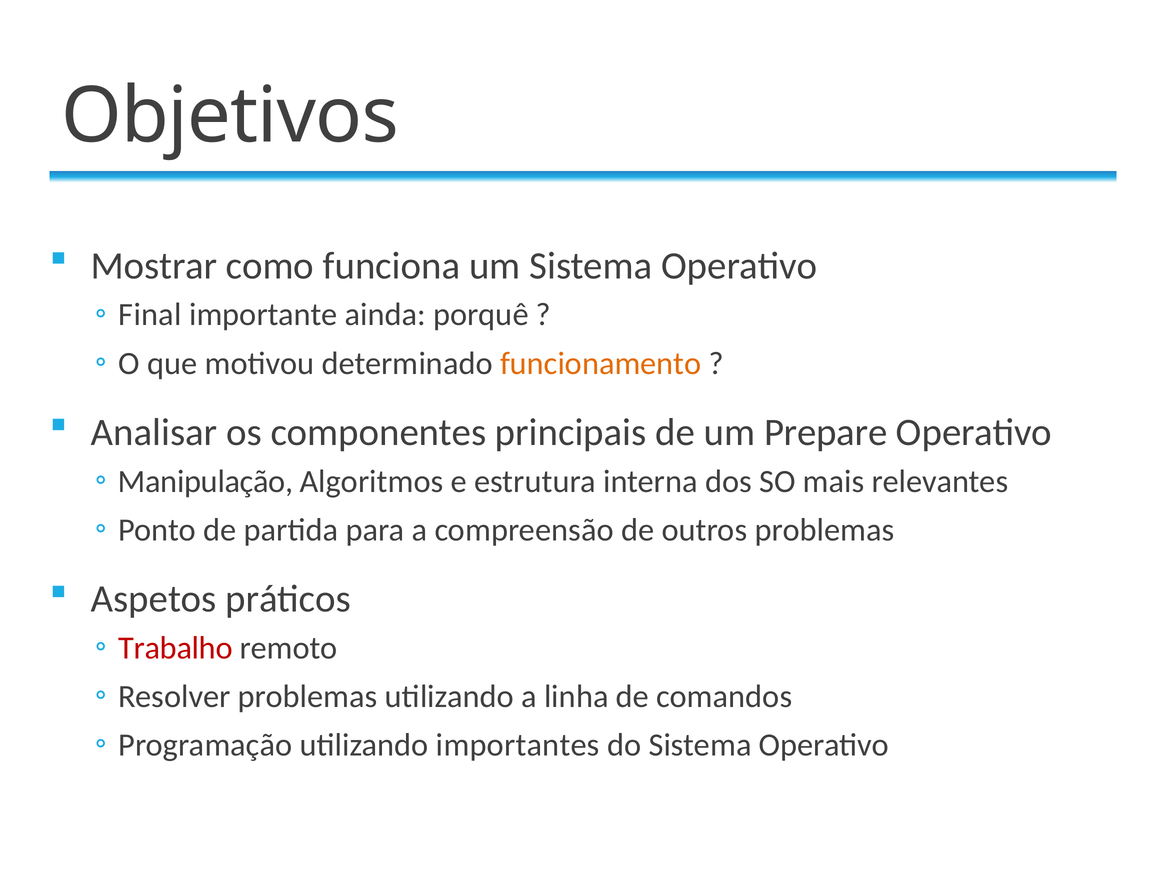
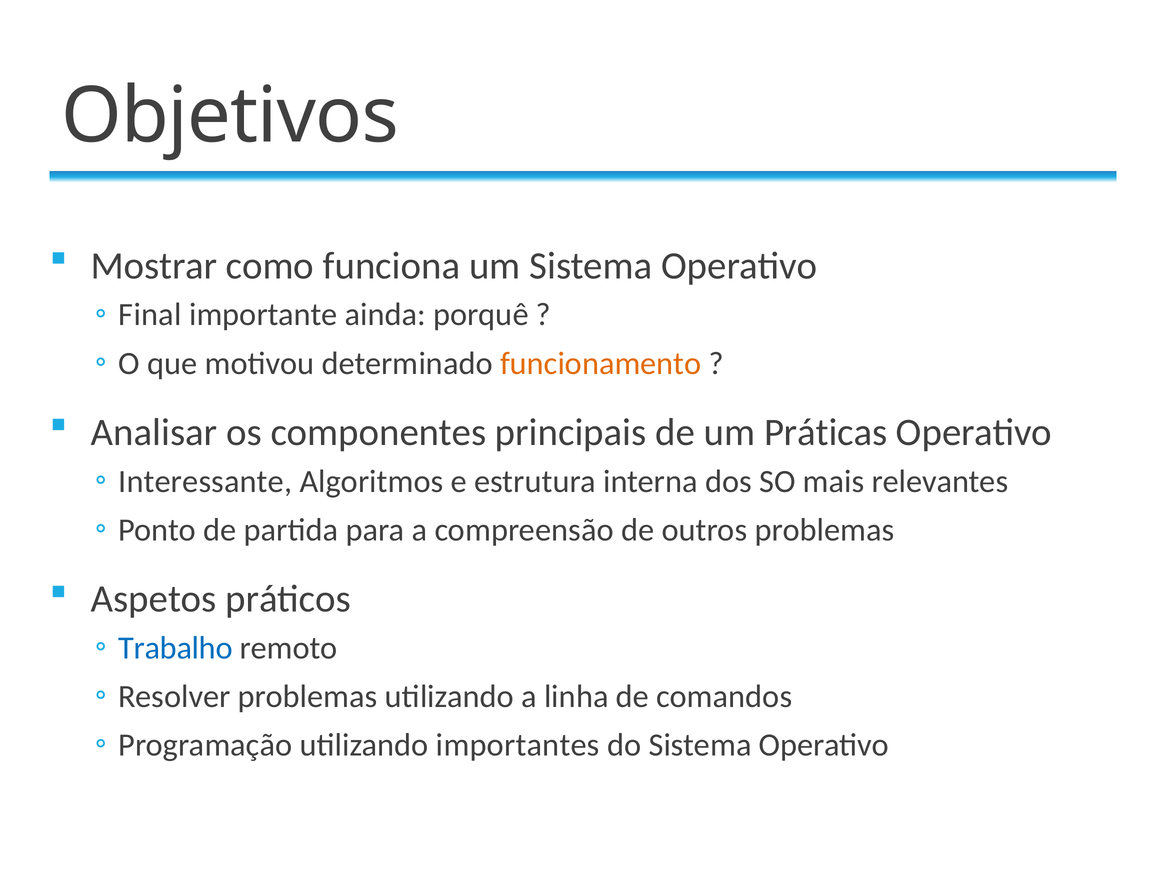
Prepare: Prepare -> Práticas
Manipulação: Manipulação -> Interessante
Trabalho colour: red -> blue
